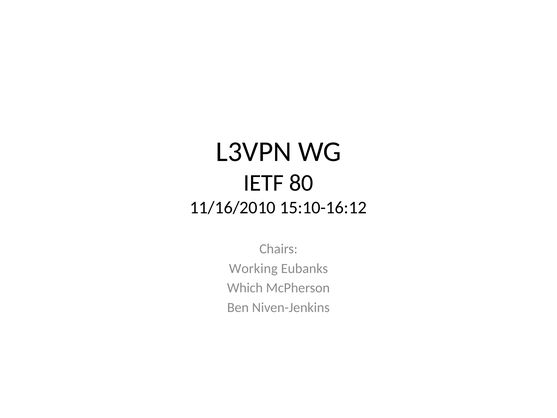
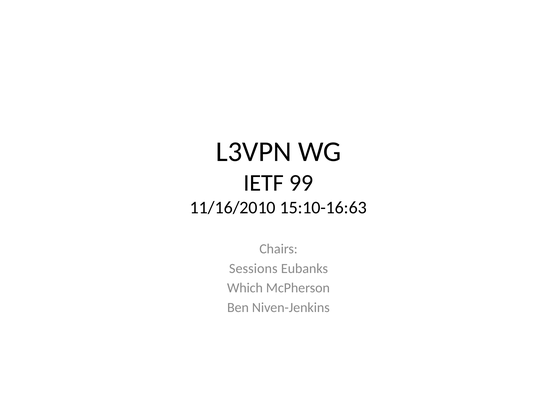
80: 80 -> 99
15:10-16:12: 15:10-16:12 -> 15:10-16:63
Working: Working -> Sessions
